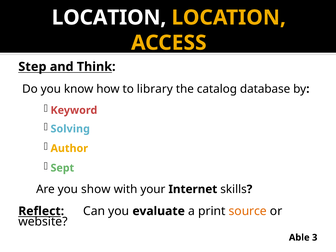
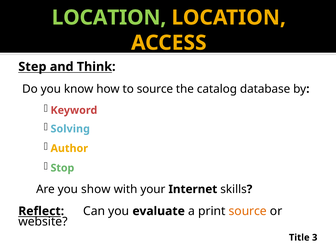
LOCATION at (109, 18) colour: white -> light green
to library: library -> source
Sept: Sept -> Stop
Able: Able -> Title
